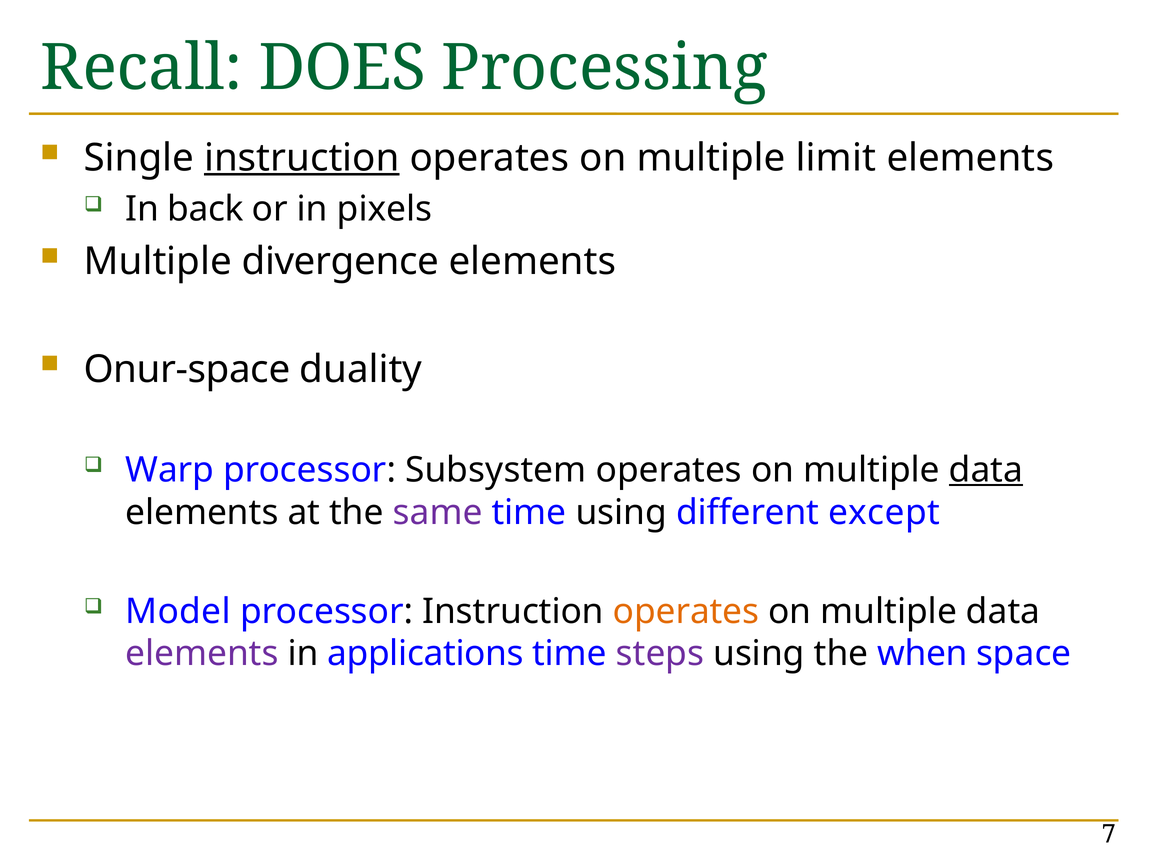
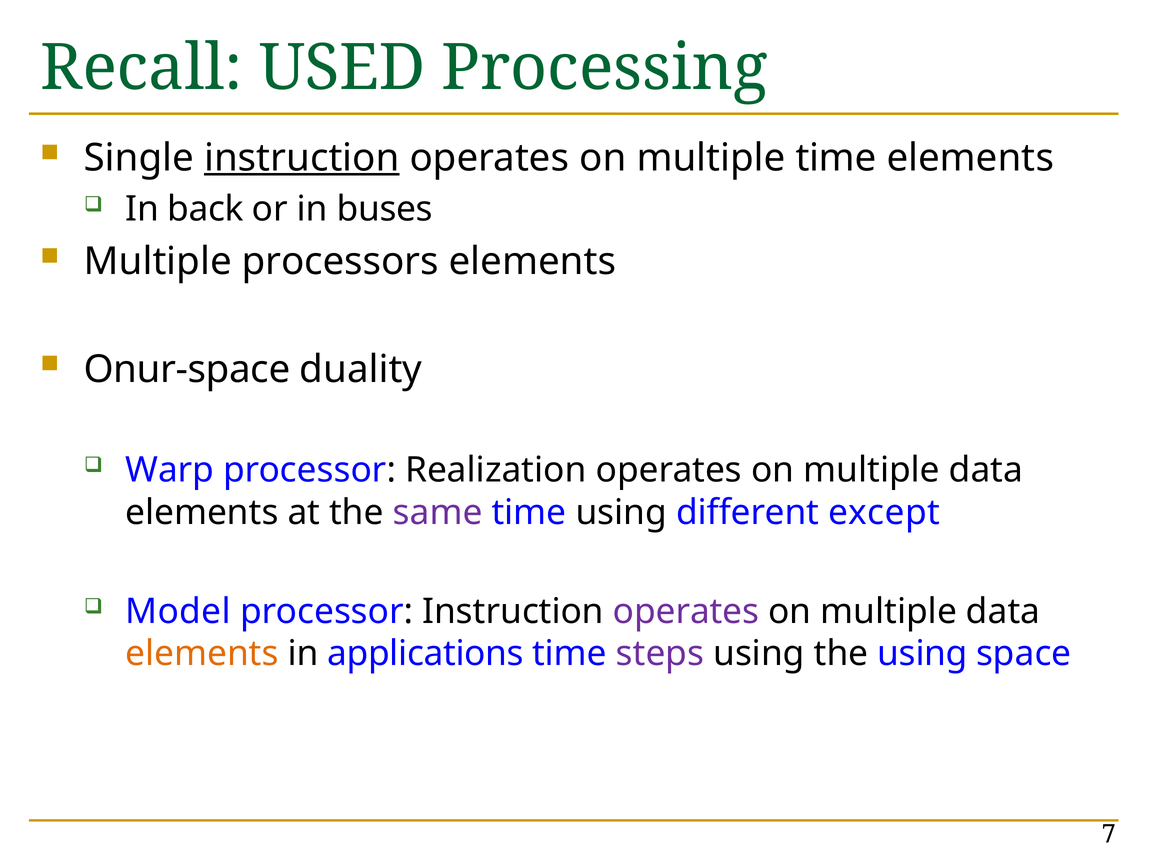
DOES: DOES -> USED
multiple limit: limit -> time
pixels: pixels -> buses
divergence: divergence -> processors
Subsystem: Subsystem -> Realization
data at (986, 470) underline: present -> none
operates at (686, 611) colour: orange -> purple
elements at (202, 654) colour: purple -> orange
the when: when -> using
